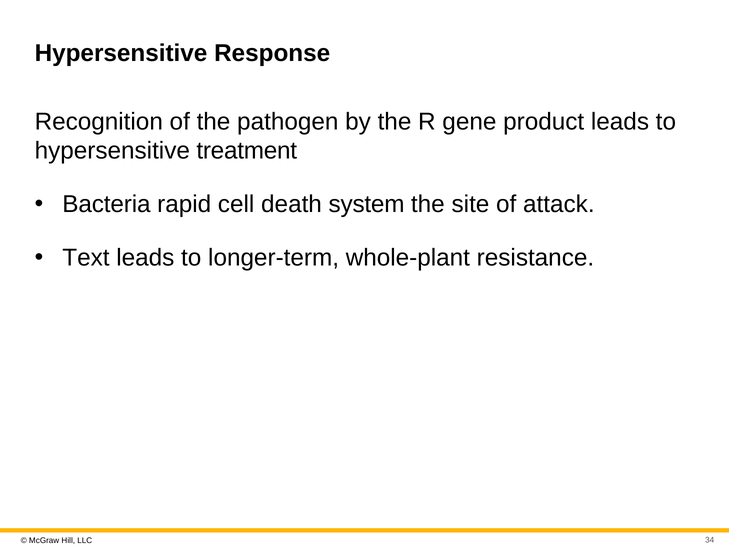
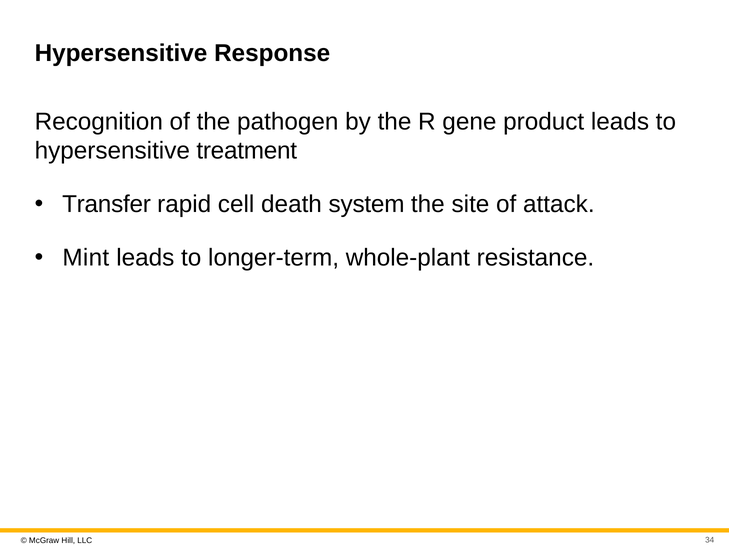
Bacteria: Bacteria -> Transfer
Text: Text -> Mint
